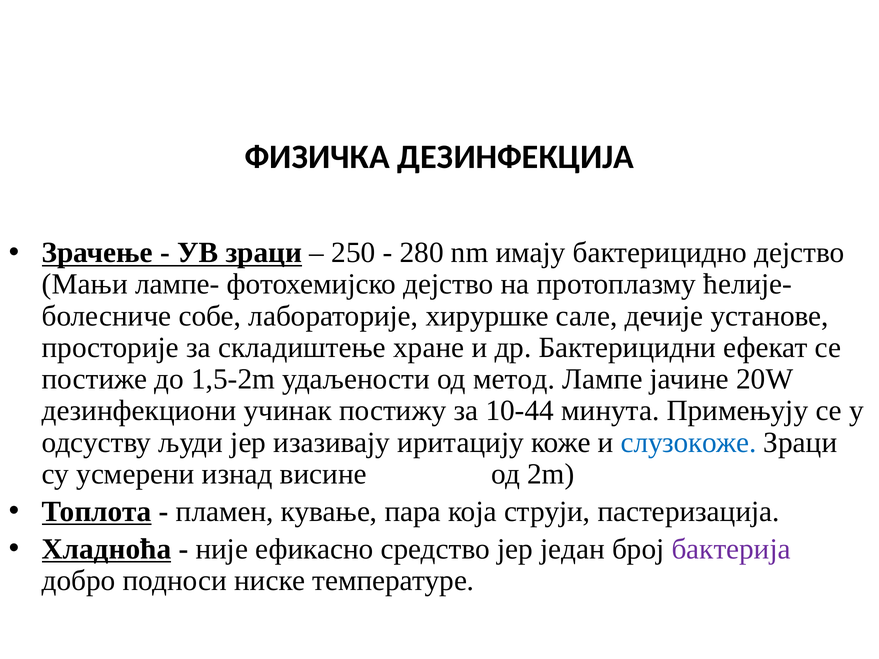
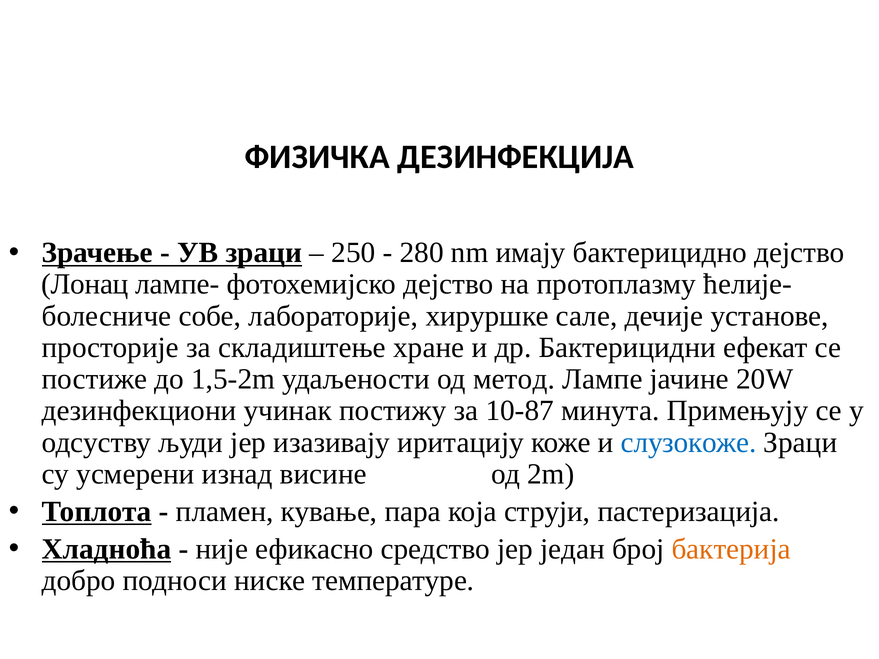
Мањи: Мањи -> Лонац
10-44: 10-44 -> 10-87
бактерија colour: purple -> orange
